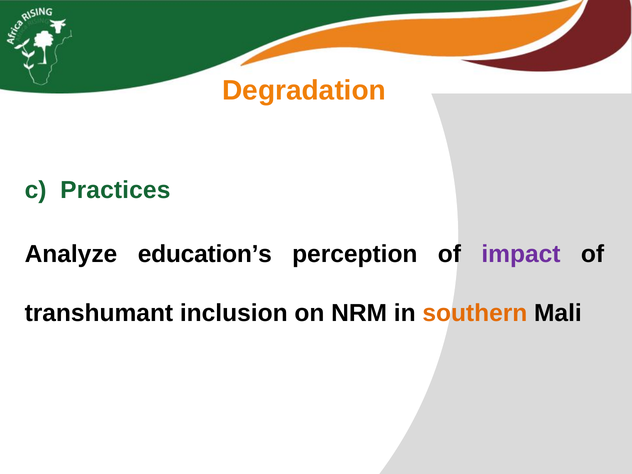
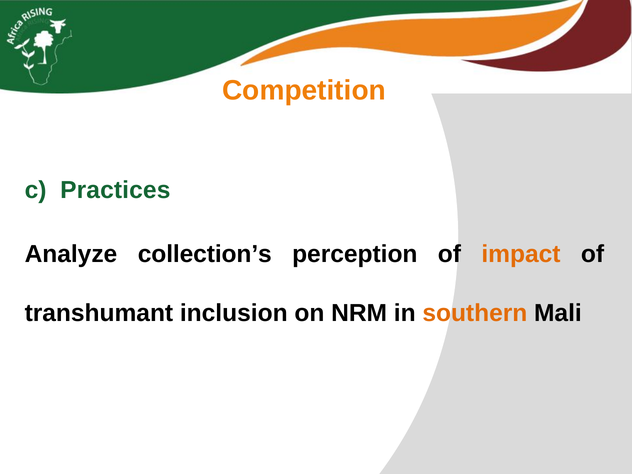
Degradation: Degradation -> Competition
education’s: education’s -> collection’s
impact colour: purple -> orange
